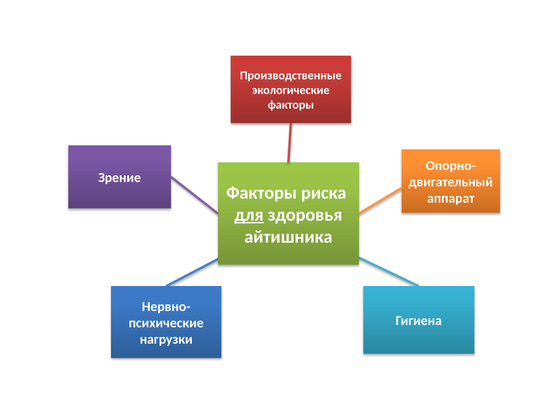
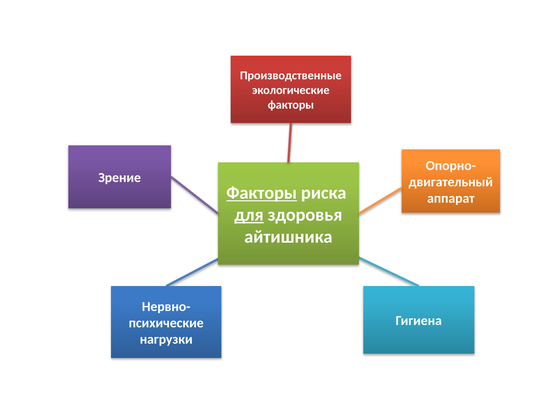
Факторы at (262, 193) underline: none -> present
